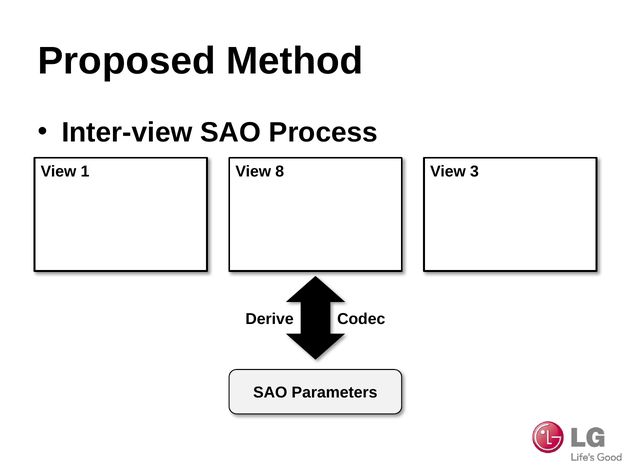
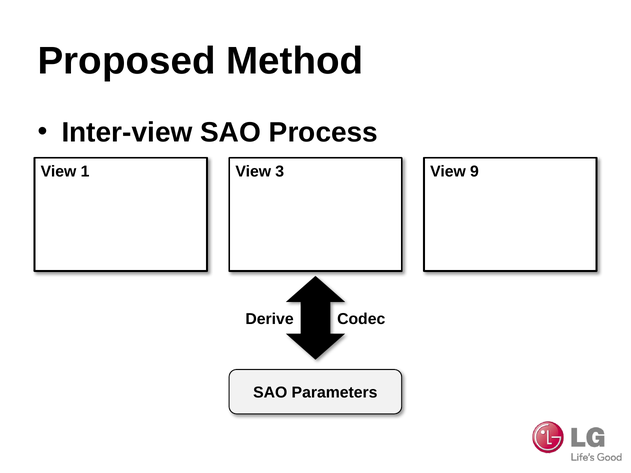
8: 8 -> 3
3: 3 -> 9
